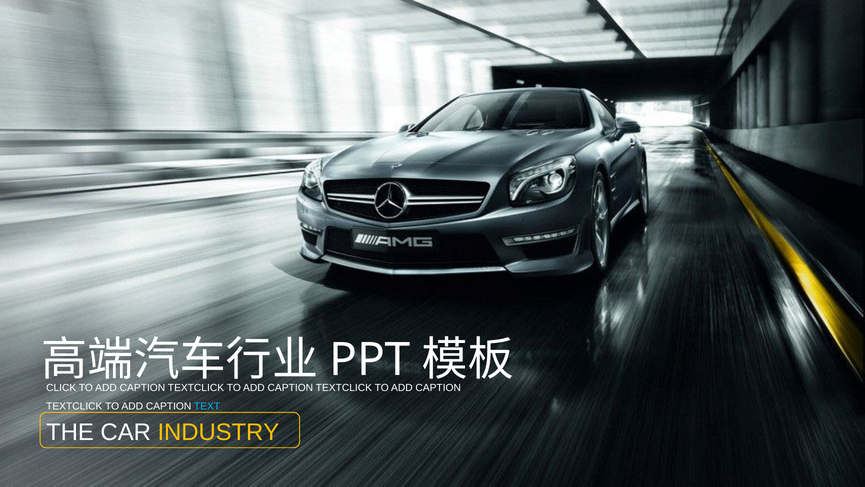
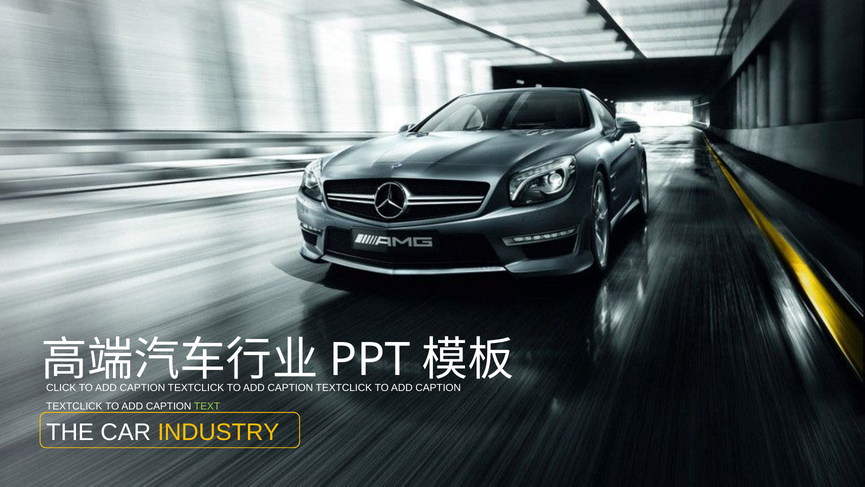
TEXT colour: light blue -> light green
